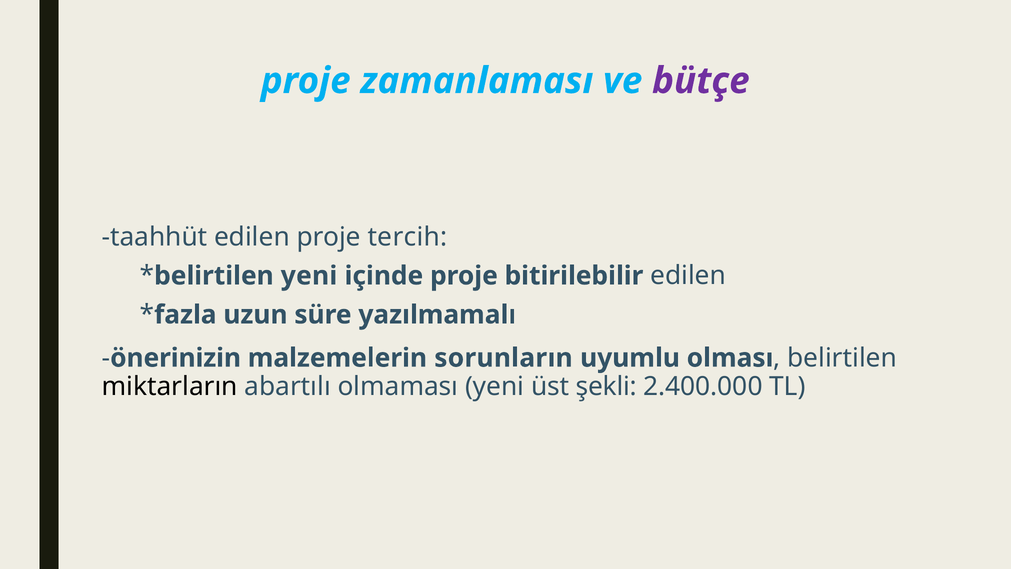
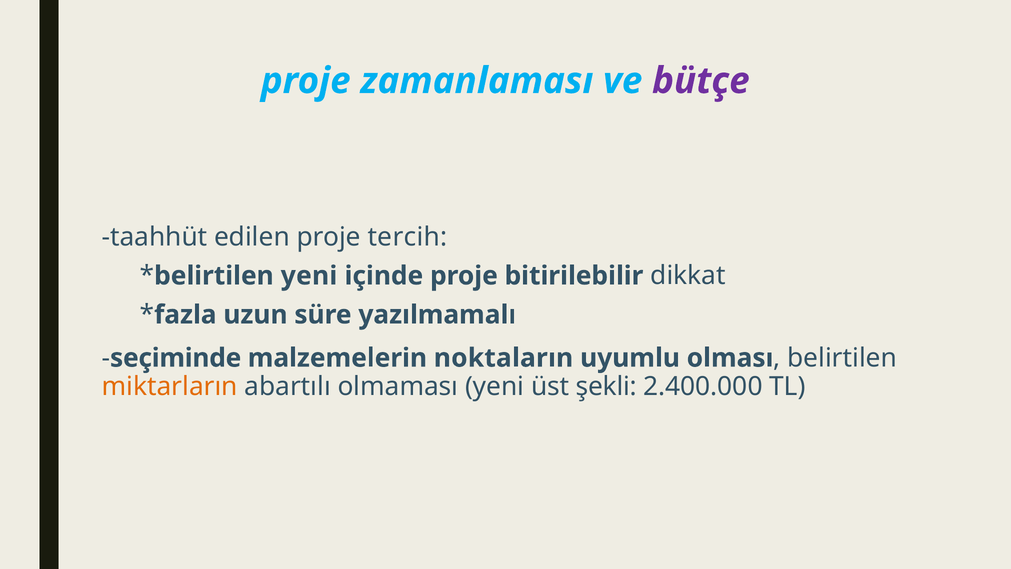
bitirilebilir edilen: edilen -> dikkat
önerinizin: önerinizin -> seçiminde
sorunların: sorunların -> noktaların
miktarların colour: black -> orange
